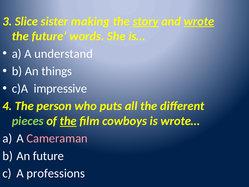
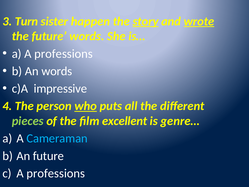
Slice: Slice -> Turn
making: making -> happen
a A understand: understand -> professions
An things: things -> words
who underline: none -> present
the at (68, 121) underline: present -> none
cowboys: cowboys -> excellent
wrote…: wrote… -> genre…
Cameraman colour: pink -> light blue
